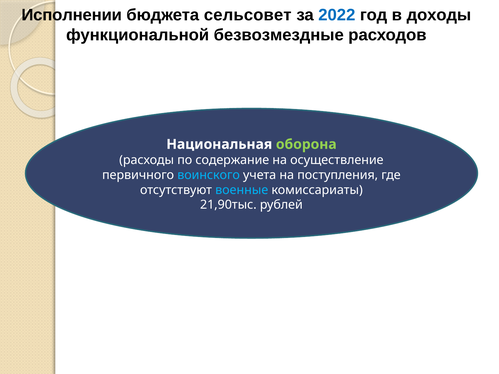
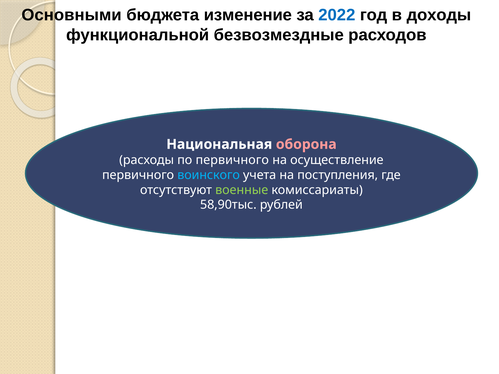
Исполнении: Исполнении -> Основными
сельсовет: сельсовет -> изменение
оборона colour: light green -> pink
по содержание: содержание -> первичного
военные colour: light blue -> light green
21,90тыс: 21,90тыс -> 58,90тыс
